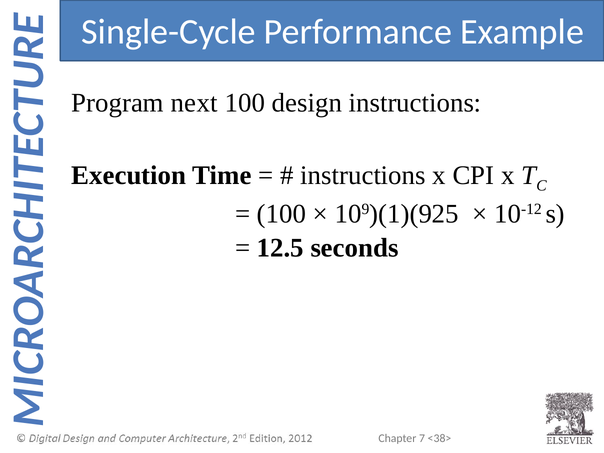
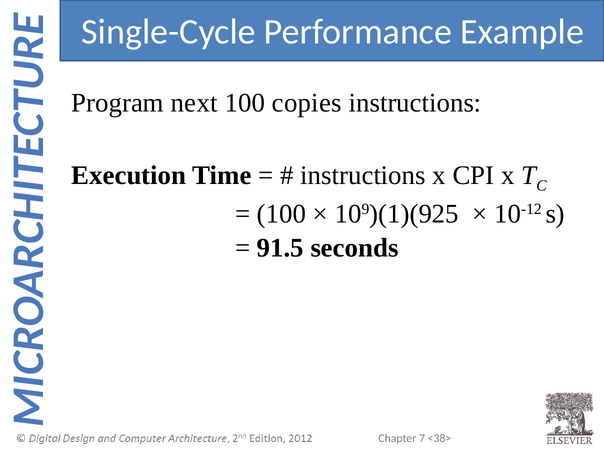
design: design -> copies
12.5: 12.5 -> 91.5
